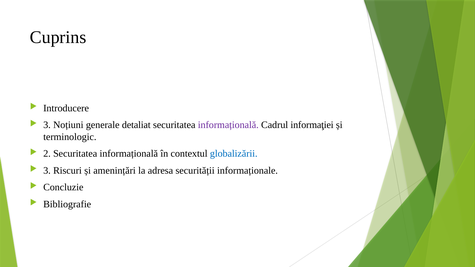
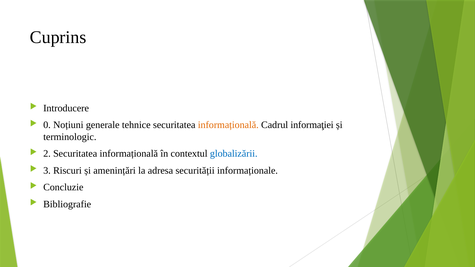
3 at (47, 125): 3 -> 0
detaliat: detaliat -> tehnice
informațională at (228, 125) colour: purple -> orange
